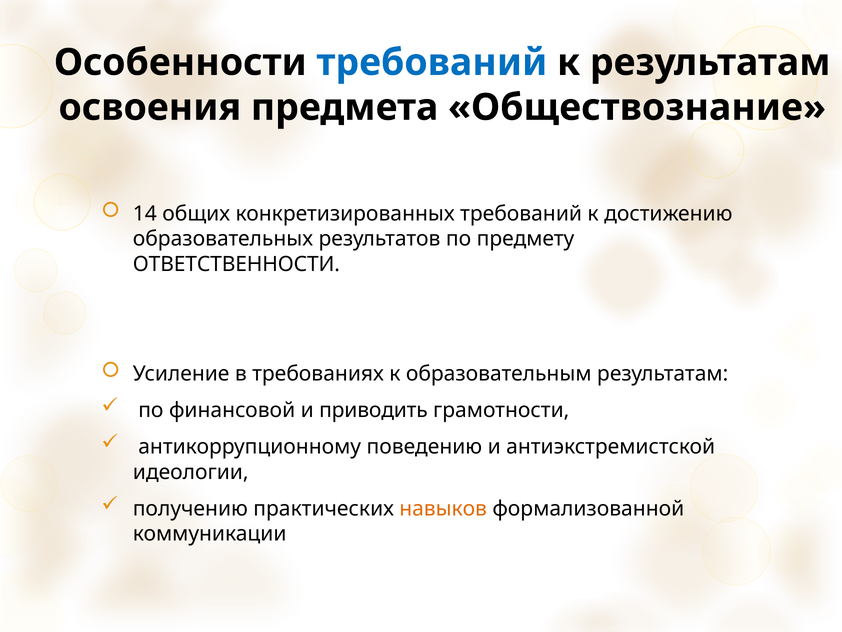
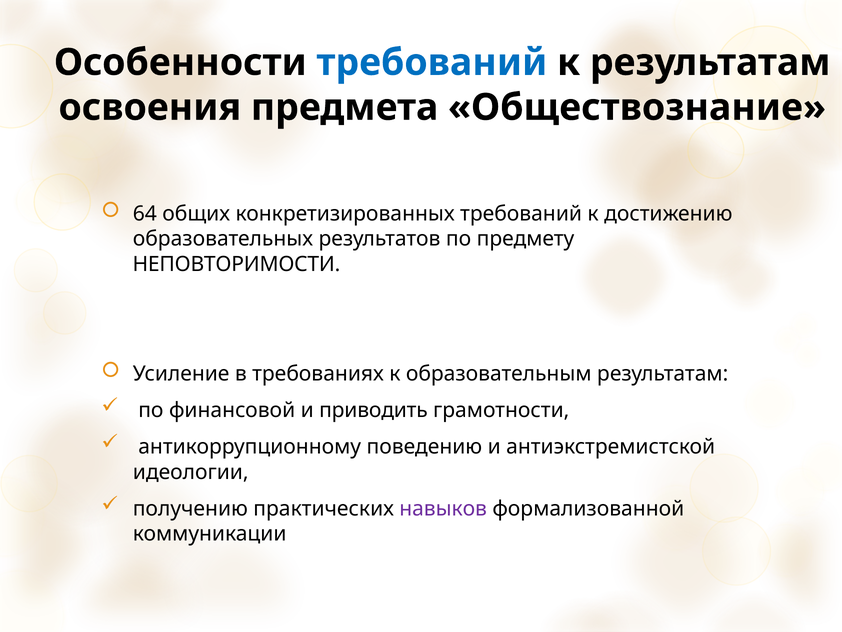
14: 14 -> 64
ОТВЕТСТВЕННОСТИ: ОТВЕТСТВЕННОСТИ -> НЕПОВТОРИМОСТИ
навыков colour: orange -> purple
